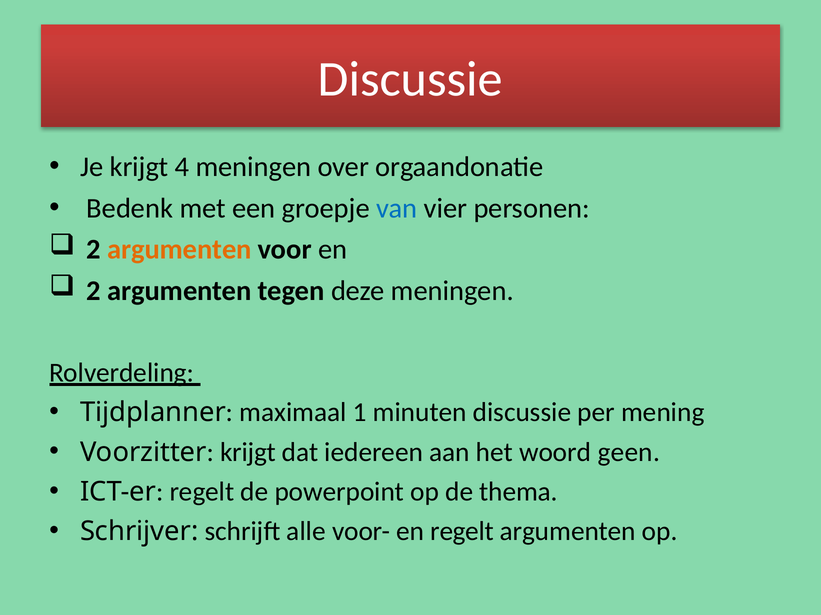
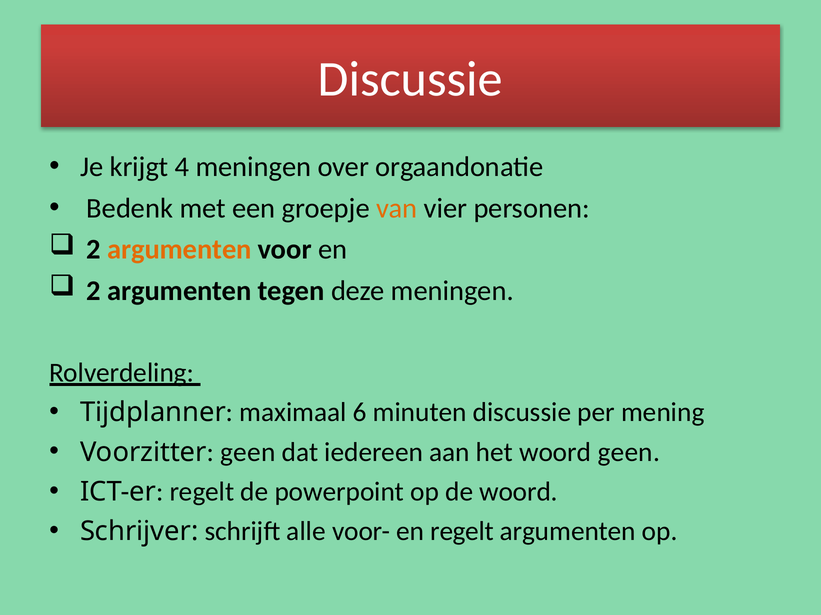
van colour: blue -> orange
1: 1 -> 6
krijgt at (248, 453): krijgt -> geen
de thema: thema -> woord
